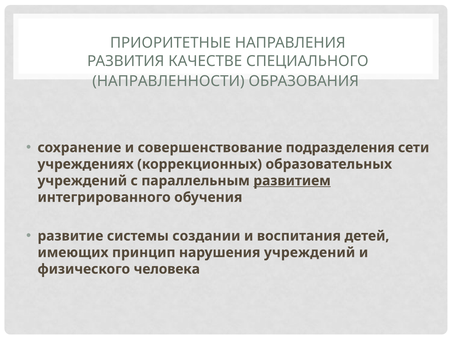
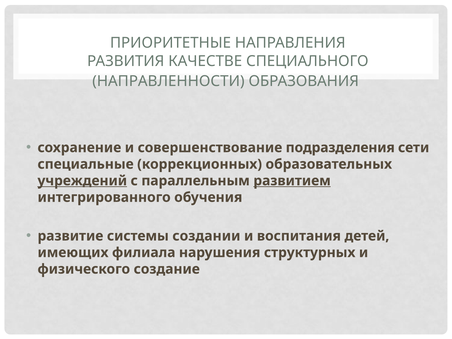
учреждениях: учреждениях -> специальные
учреждений at (82, 181) underline: none -> present
принцип: принцип -> филиала
нарушения учреждений: учреждений -> структурных
человека: человека -> создание
